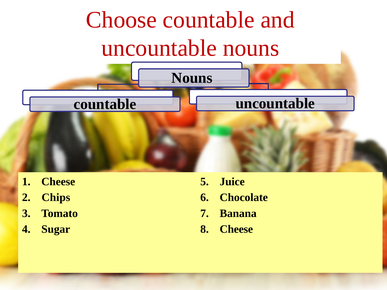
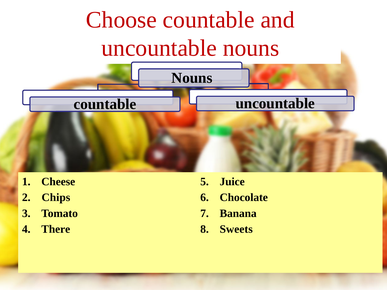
Sugar: Sugar -> There
Cheese at (236, 229): Cheese -> Sweets
